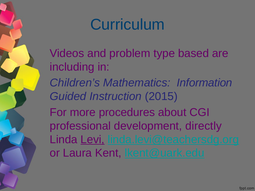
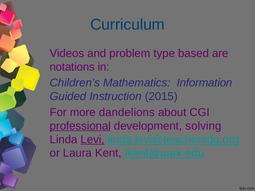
including: including -> notations
procedures: procedures -> dandelions
professional underline: none -> present
directly: directly -> solving
